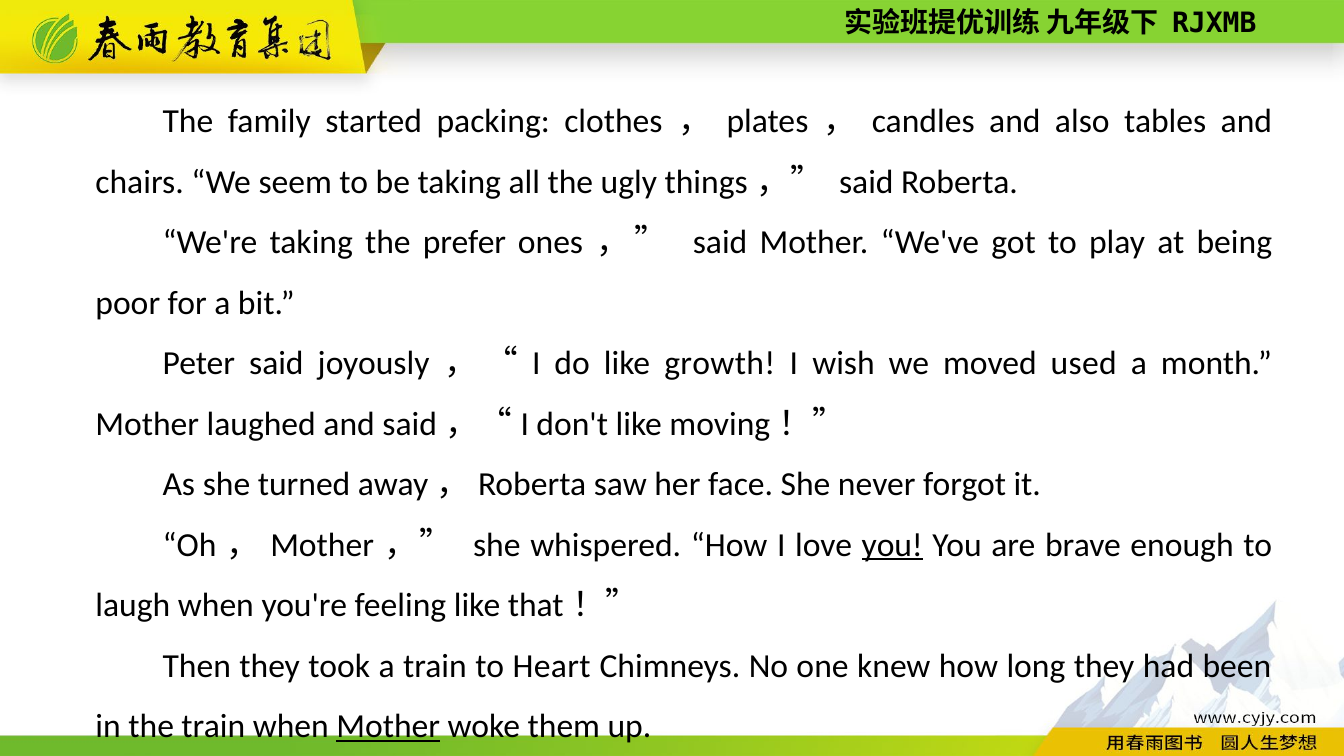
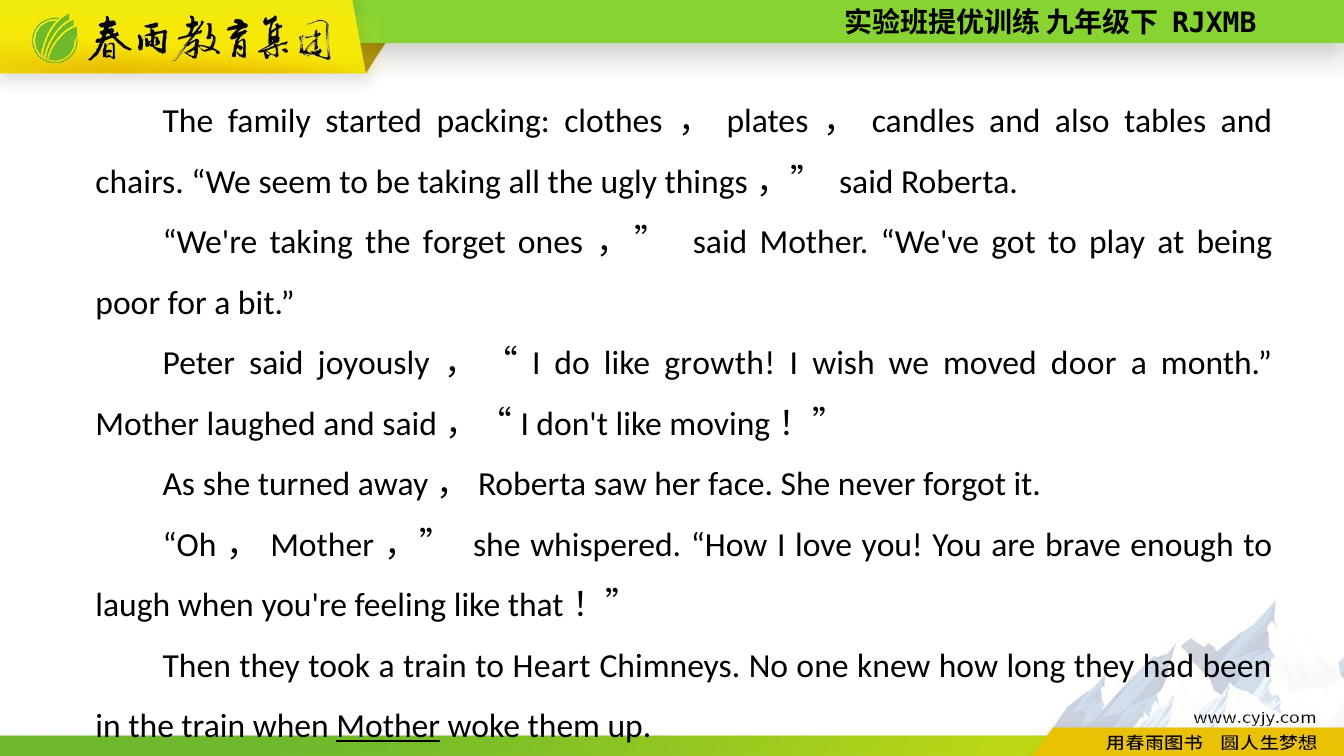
prefer: prefer -> forget
used: used -> door
you at (892, 545) underline: present -> none
